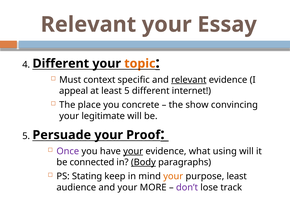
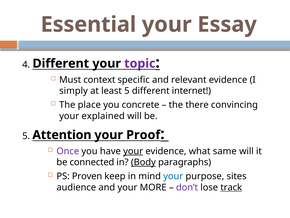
Relevant at (88, 24): Relevant -> Essential
topic colour: orange -> purple
relevant at (189, 80) underline: present -> none
appeal: appeal -> simply
show: show -> there
legitimate: legitimate -> explained
Persuade: Persuade -> Attention
using: using -> same
Stating: Stating -> Proven
your at (173, 176) colour: orange -> blue
purpose least: least -> sites
track underline: none -> present
